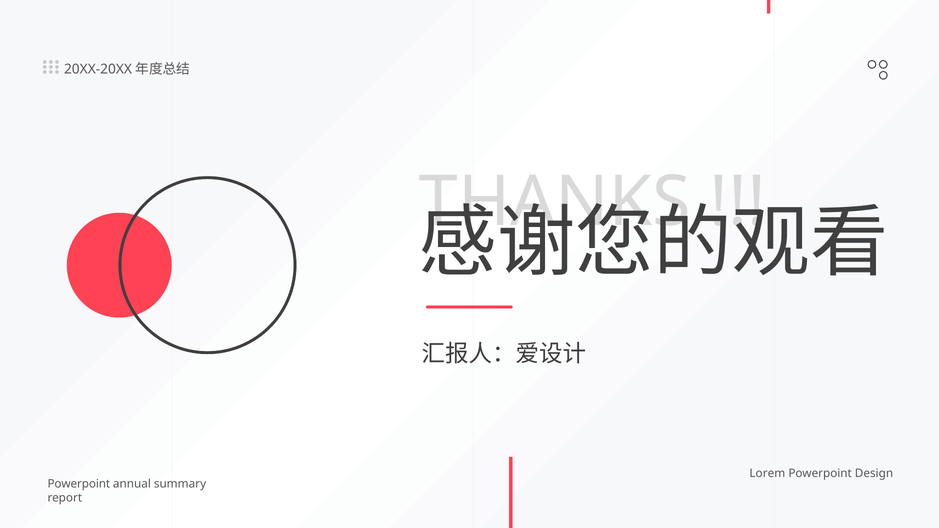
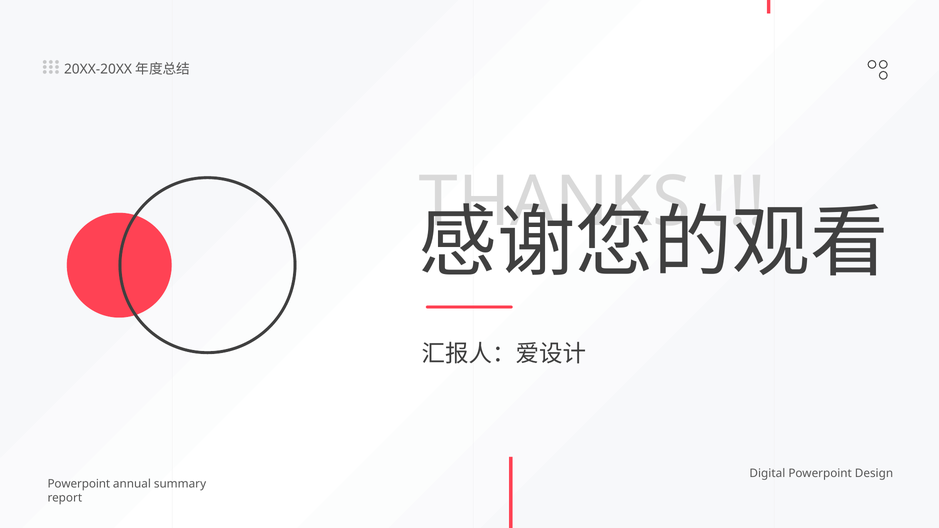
Lorem: Lorem -> Digital
